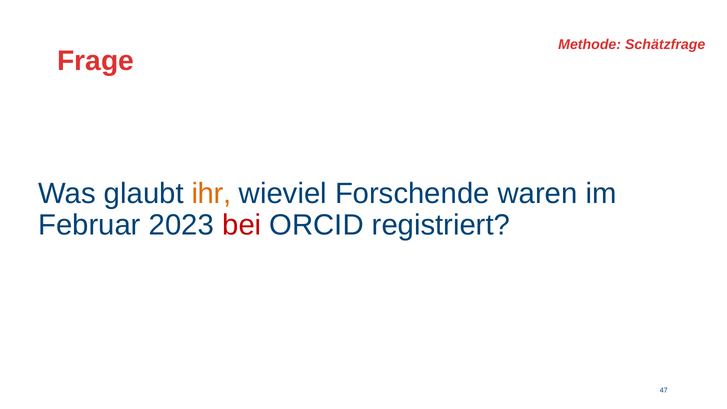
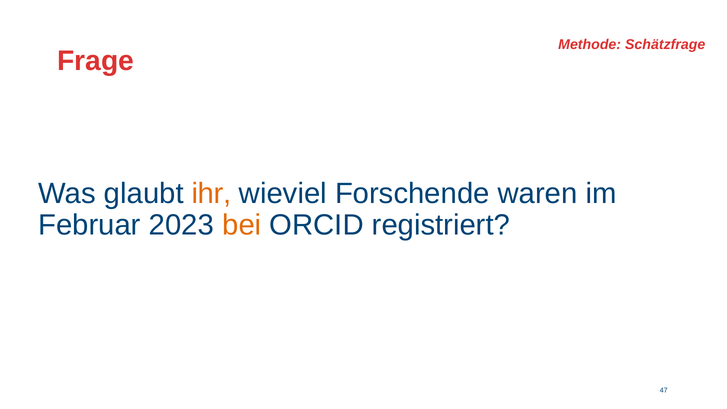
bei colour: red -> orange
